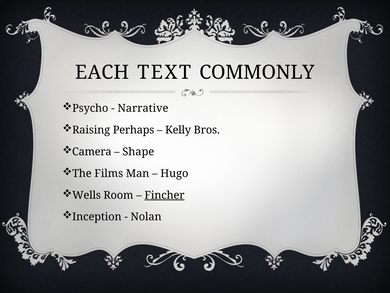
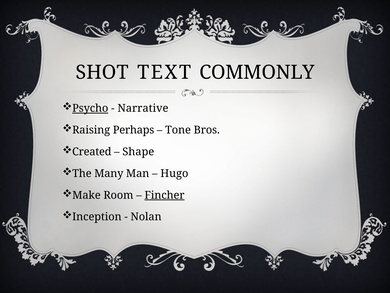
EACH: EACH -> SHOT
Psycho underline: none -> present
Kelly: Kelly -> Tone
Camera: Camera -> Created
Films: Films -> Many
Wells: Wells -> Make
